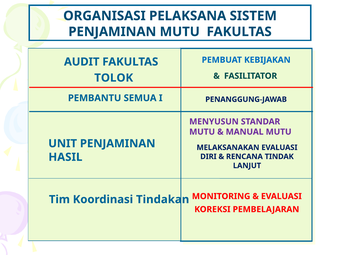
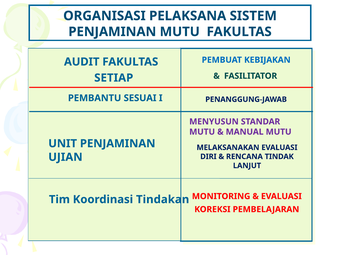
TOLOK: TOLOK -> SETIAP
SEMUA: SEMUA -> SESUAI
HASIL: HASIL -> UJIAN
